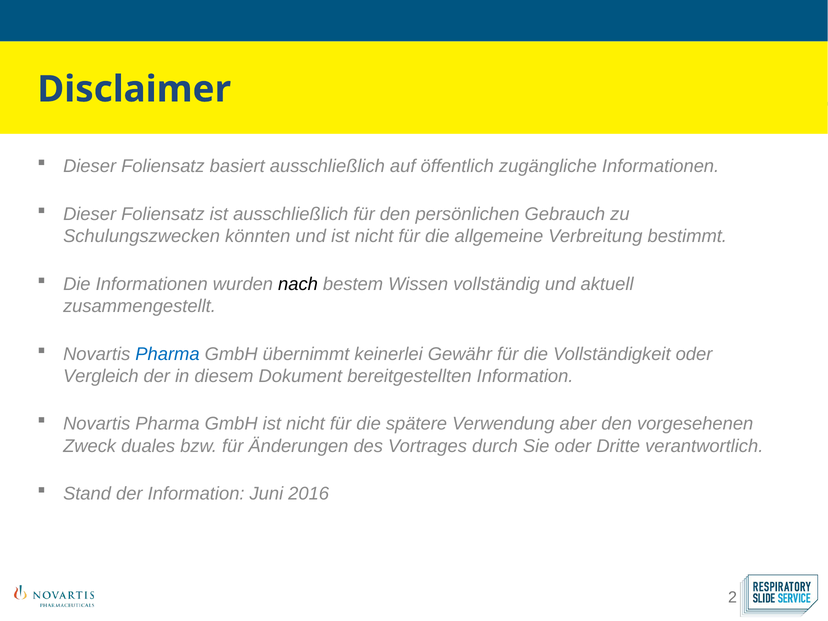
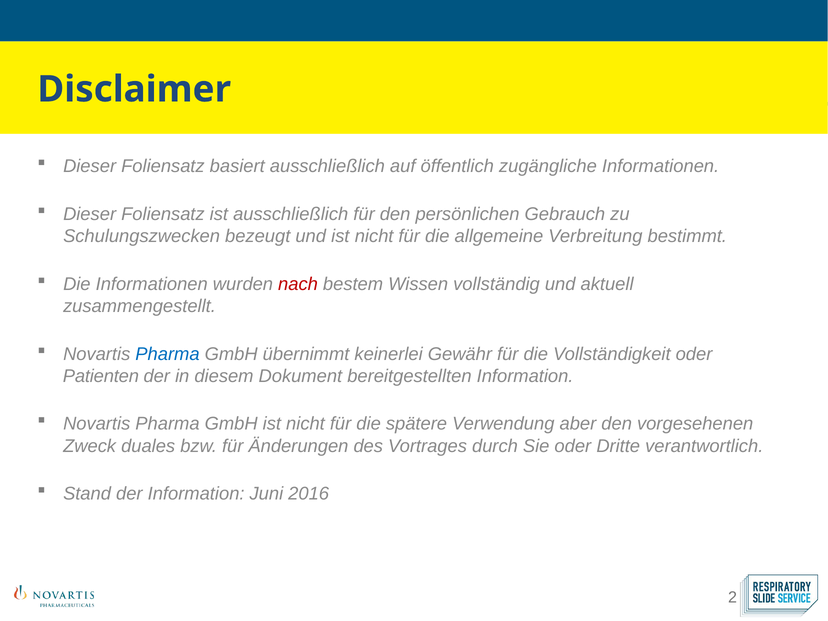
könnten: könnten -> bezeugt
nach colour: black -> red
Vergleich: Vergleich -> Patienten
